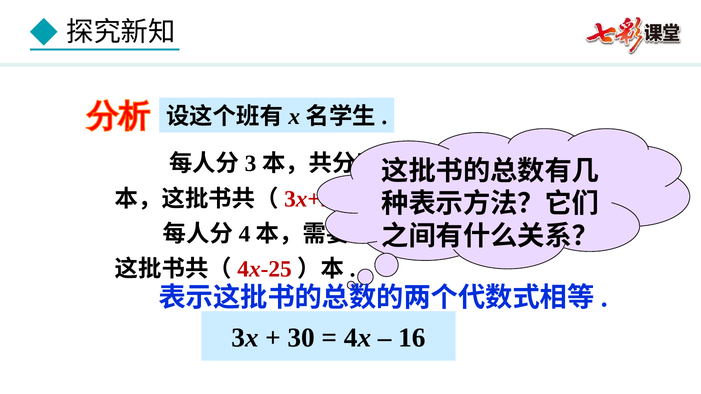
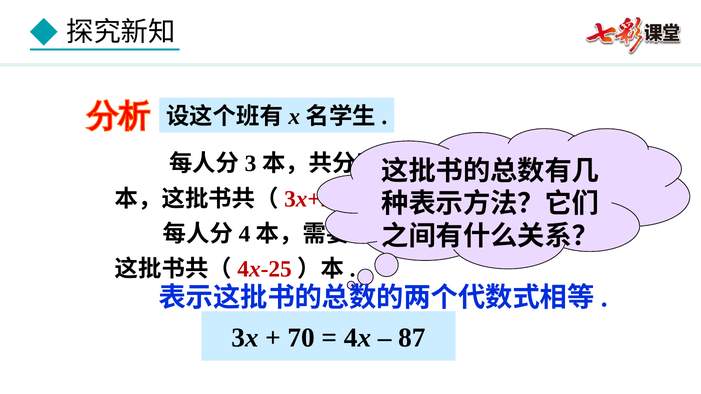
30: 30 -> 70
16: 16 -> 87
